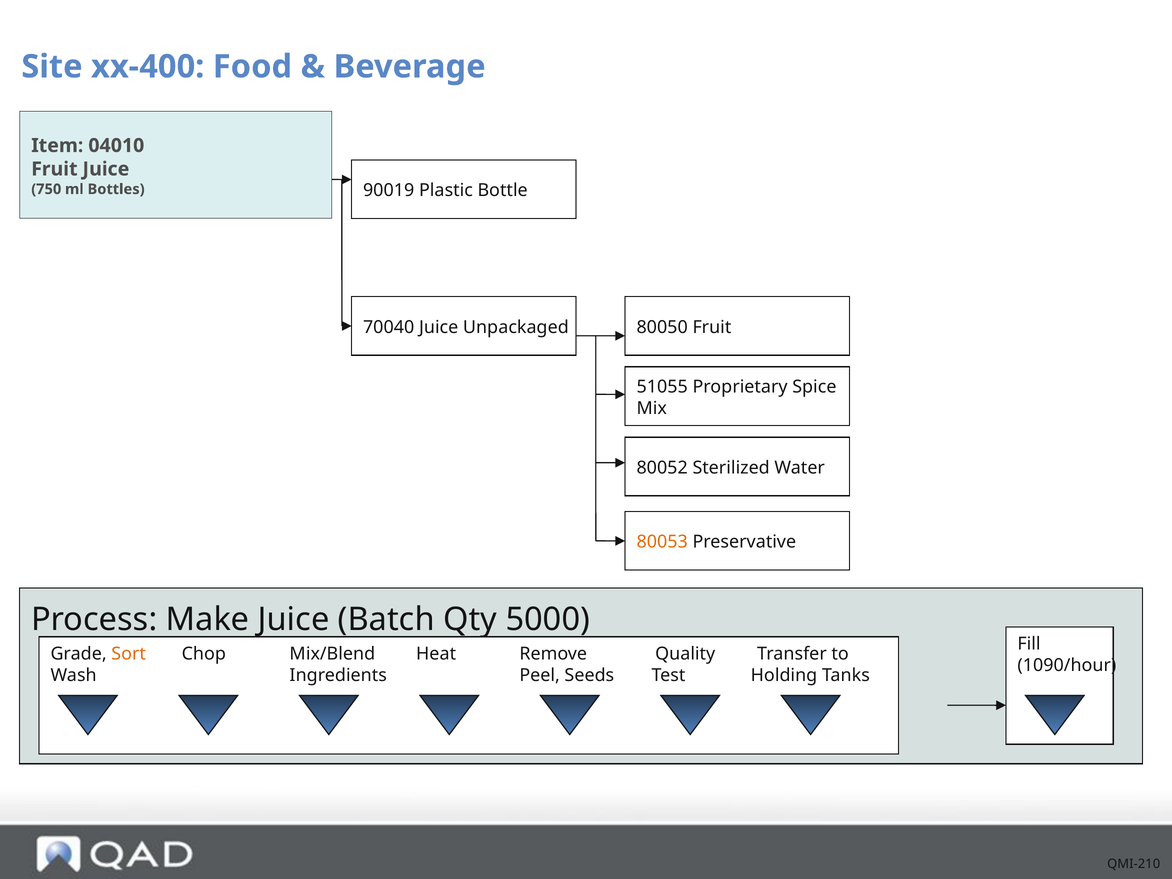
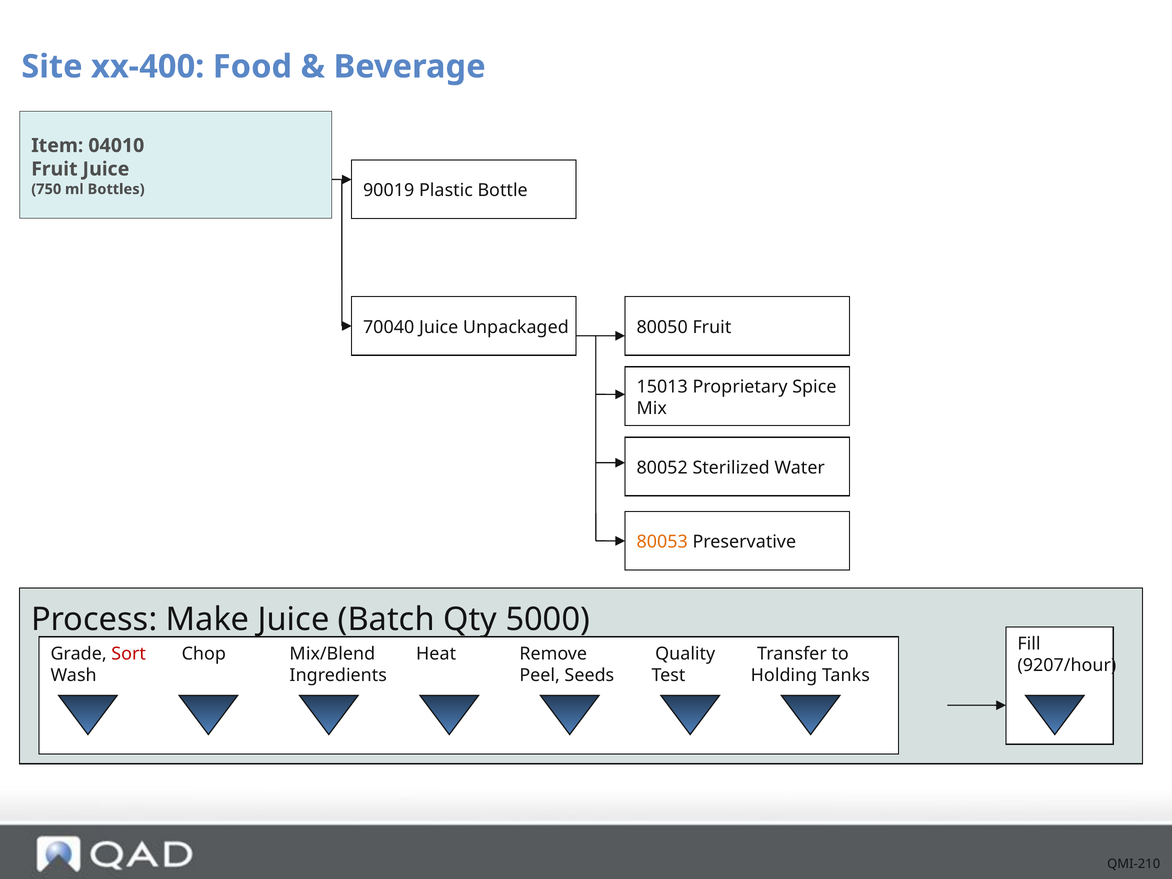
51055: 51055 -> 15013
Sort colour: orange -> red
1090/hour: 1090/hour -> 9207/hour
